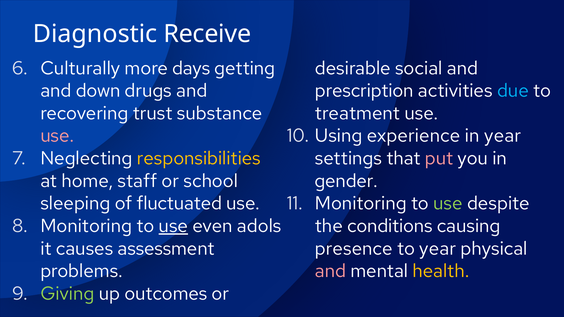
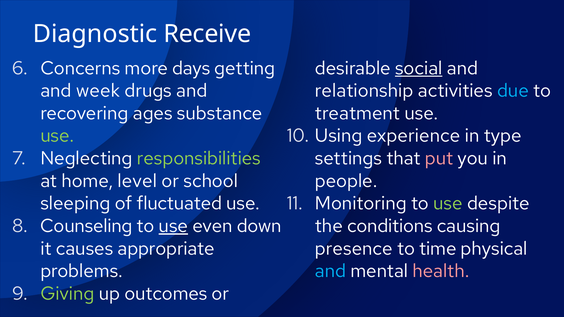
Culturally: Culturally -> Concerns
social underline: none -> present
down: down -> week
prescription: prescription -> relationship
trust: trust -> ages
use at (57, 136) colour: pink -> light green
in year: year -> type
responsibilities colour: yellow -> light green
staff: staff -> level
gender: gender -> people
Monitoring at (86, 226): Monitoring -> Counseling
adols: adols -> down
assessment: assessment -> appropriate
to year: year -> time
and at (330, 271) colour: pink -> light blue
health colour: yellow -> pink
